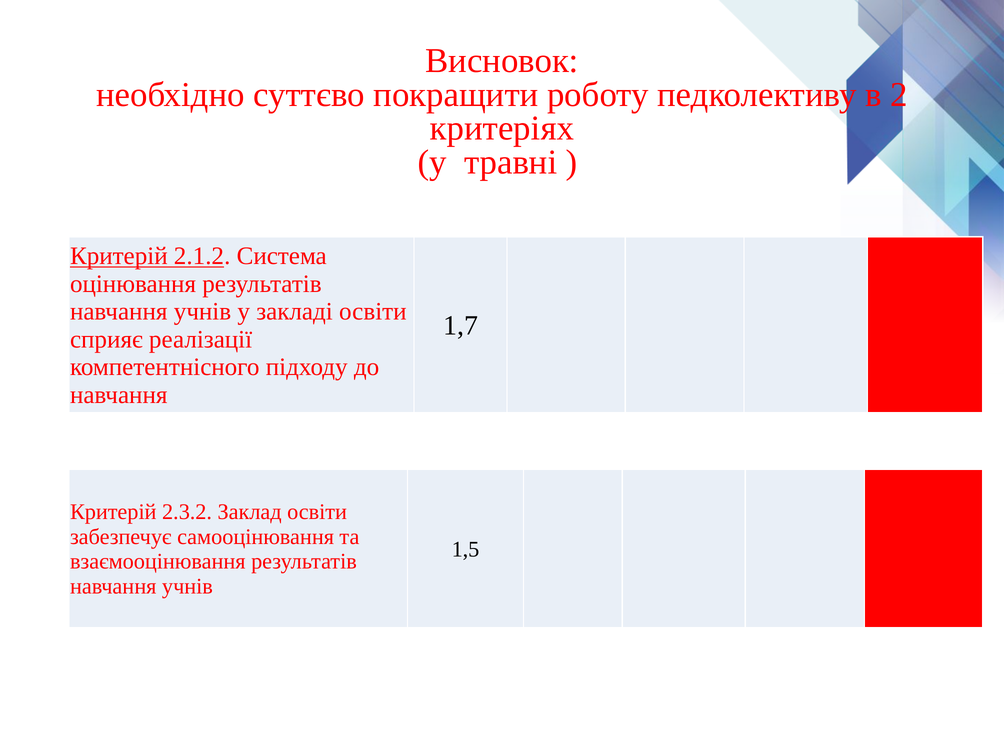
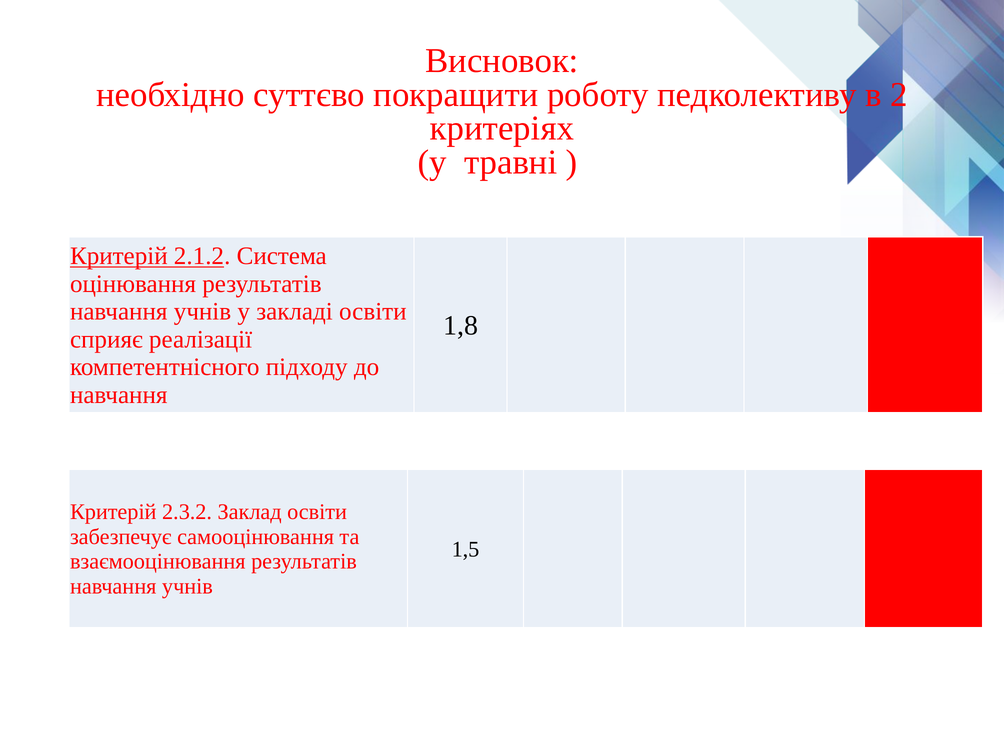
1,7: 1,7 -> 1,8
